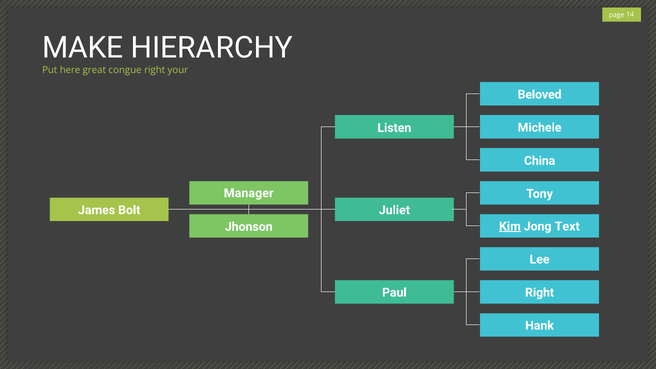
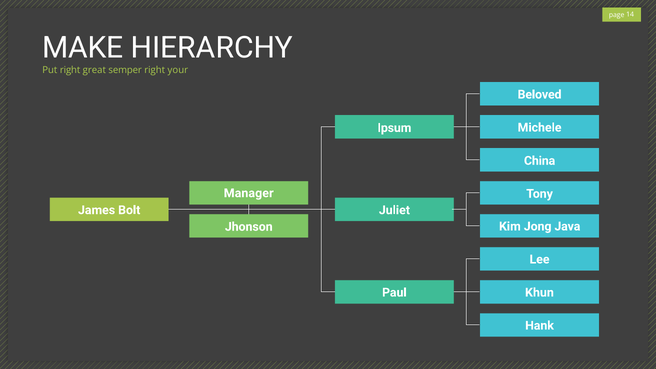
Put here: here -> right
congue: congue -> semper
Listen: Listen -> Ipsum
Kim underline: present -> none
Text: Text -> Java
Right at (540, 293): Right -> Khun
